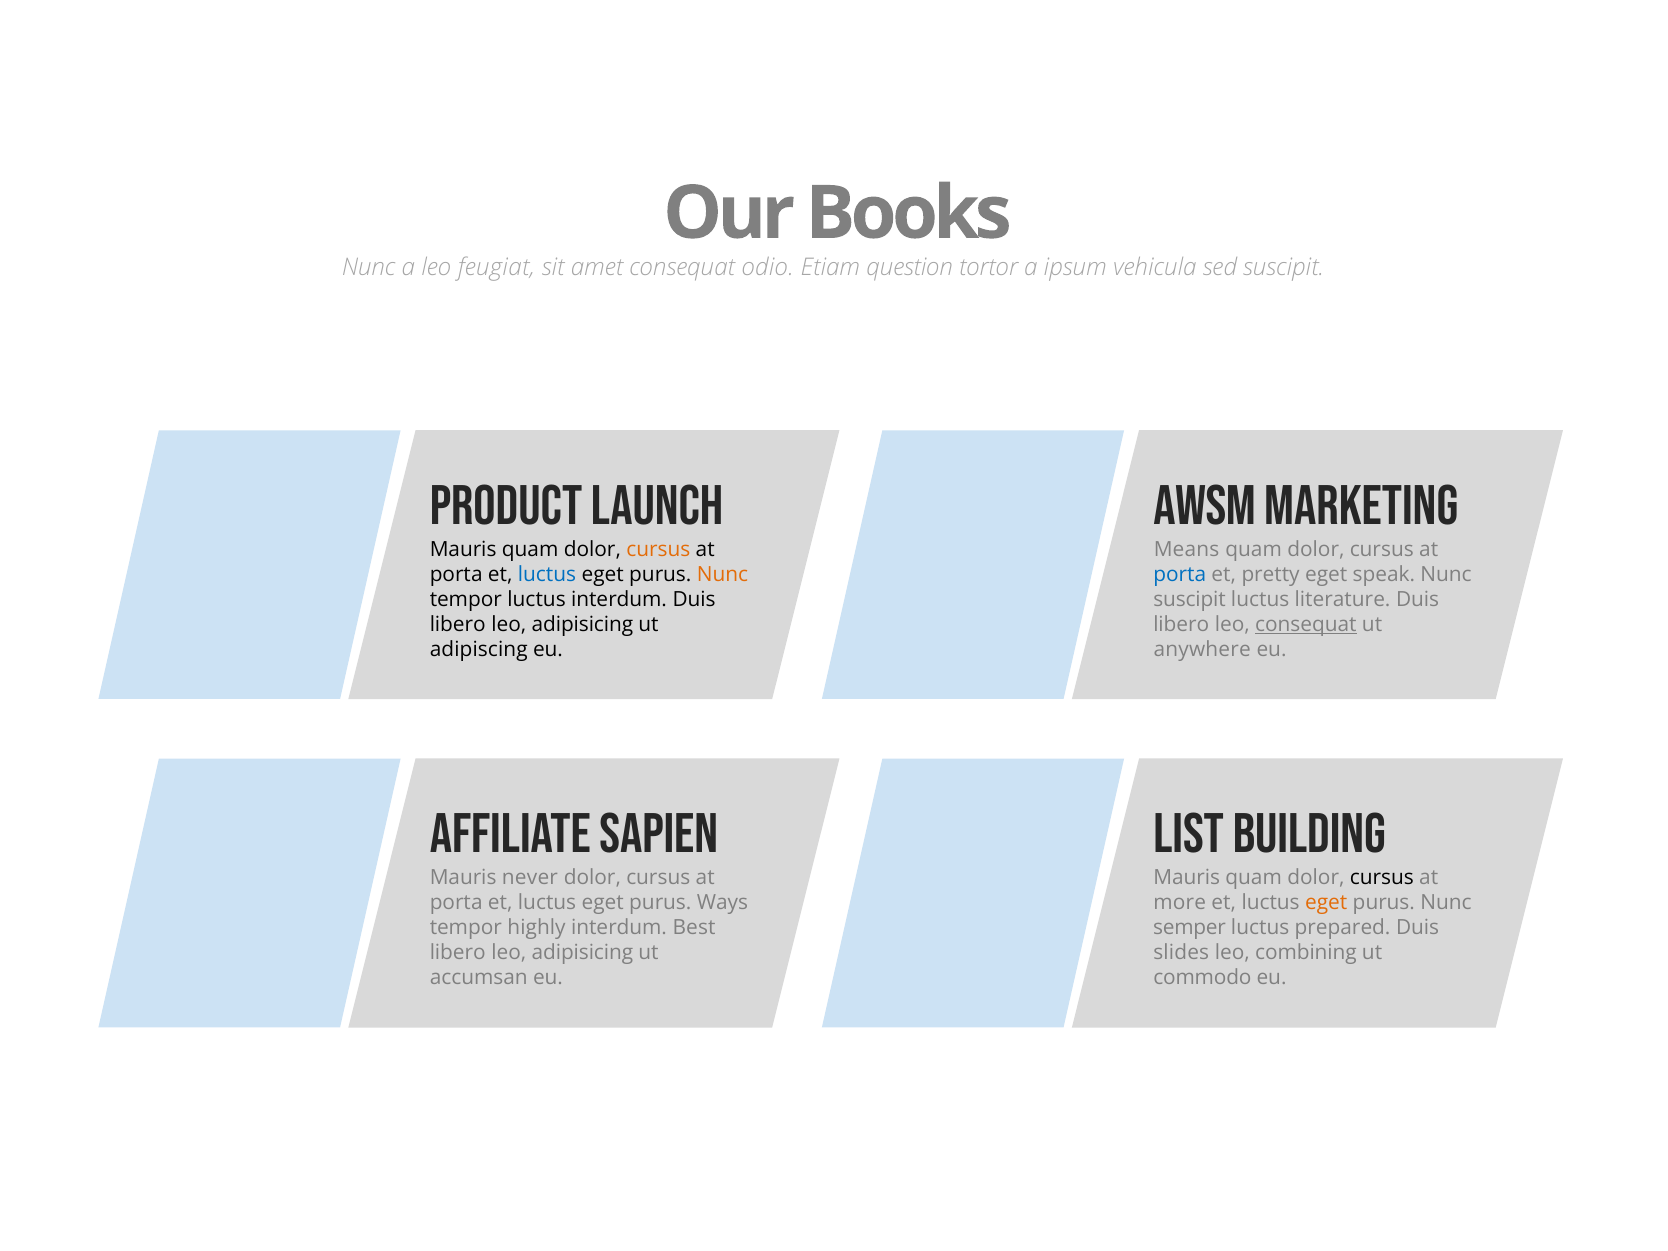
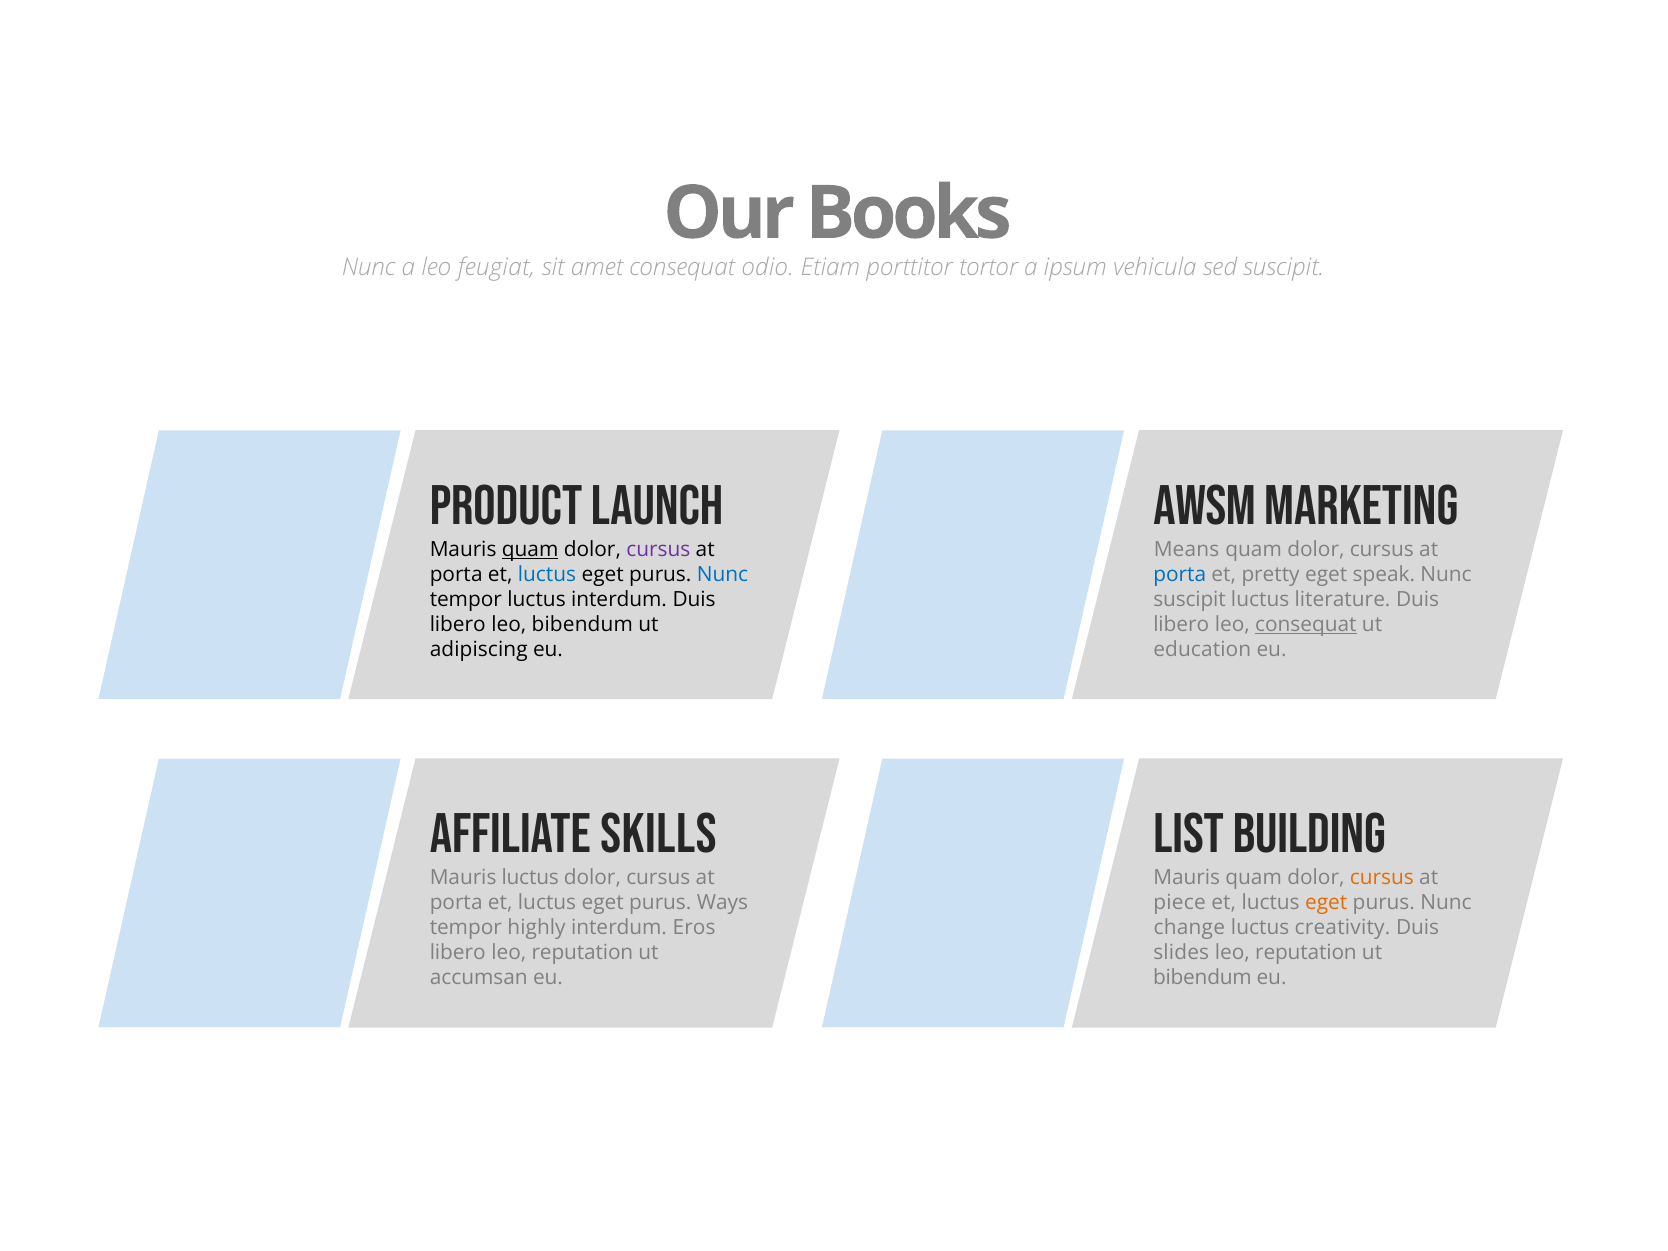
question: question -> porttitor
quam at (530, 549) underline: none -> present
cursus at (658, 549) colour: orange -> purple
Nunc at (722, 574) colour: orange -> blue
adipisicing at (582, 624): adipisicing -> bibendum
anywhere: anywhere -> education
SAPIEN: SAPIEN -> SKILLS
Mauris never: never -> luctus
cursus at (1382, 878) colour: black -> orange
more: more -> piece
Best: Best -> Eros
semper: semper -> change
prepared: prepared -> creativity
adipisicing at (582, 953): adipisicing -> reputation
combining at (1306, 953): combining -> reputation
commodo at (1202, 978): commodo -> bibendum
